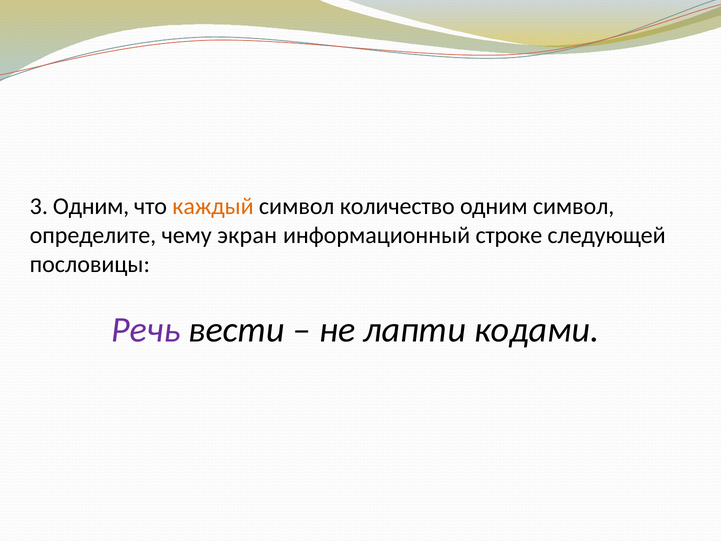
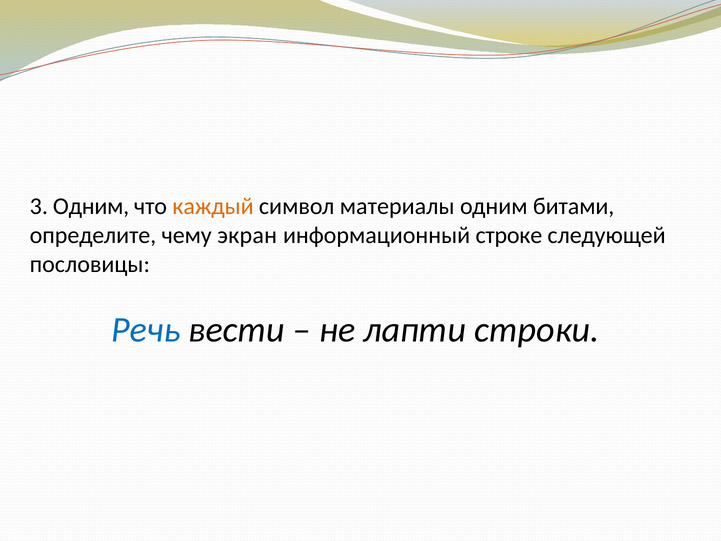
количество: количество -> материалы
одним символ: символ -> битами
Речь colour: purple -> blue
кодами: кодами -> строки
